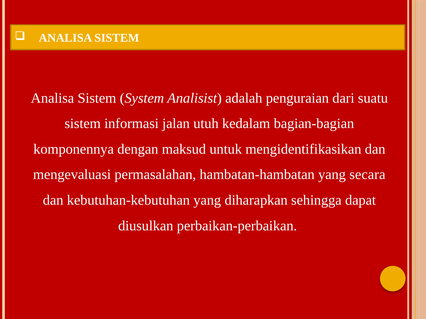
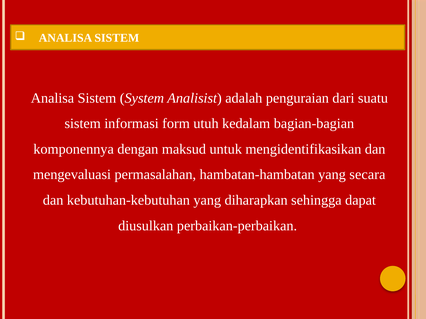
jalan: jalan -> form
